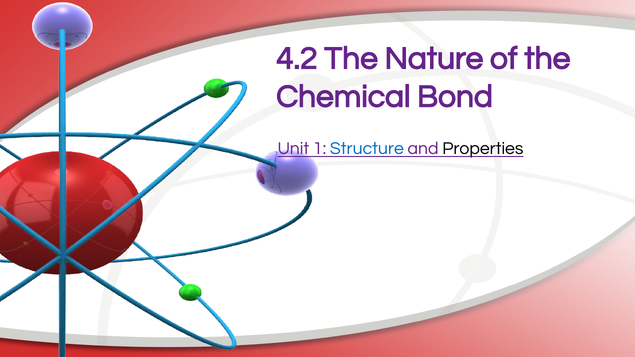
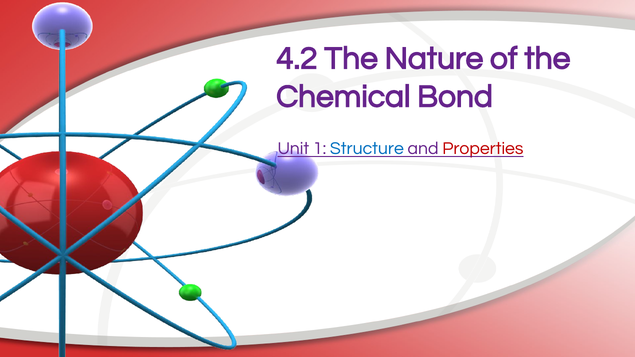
Properties colour: black -> red
